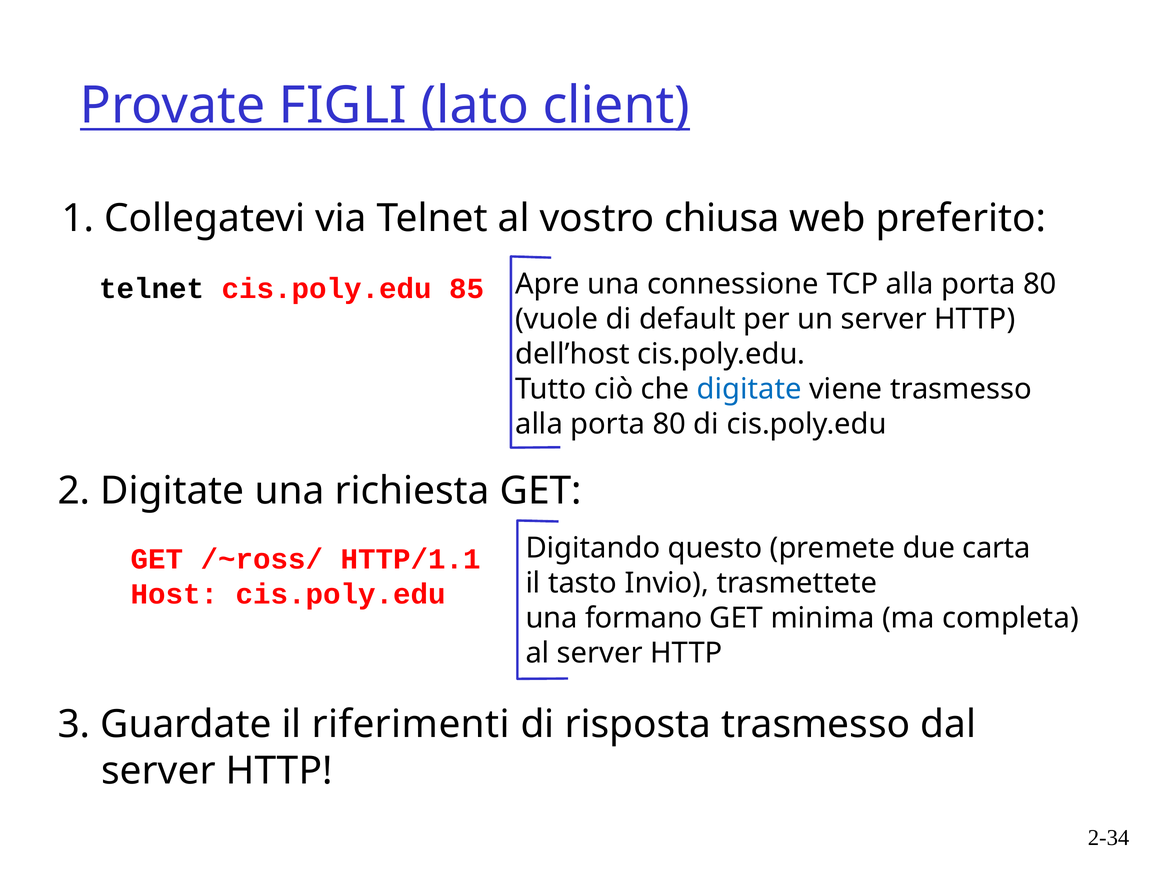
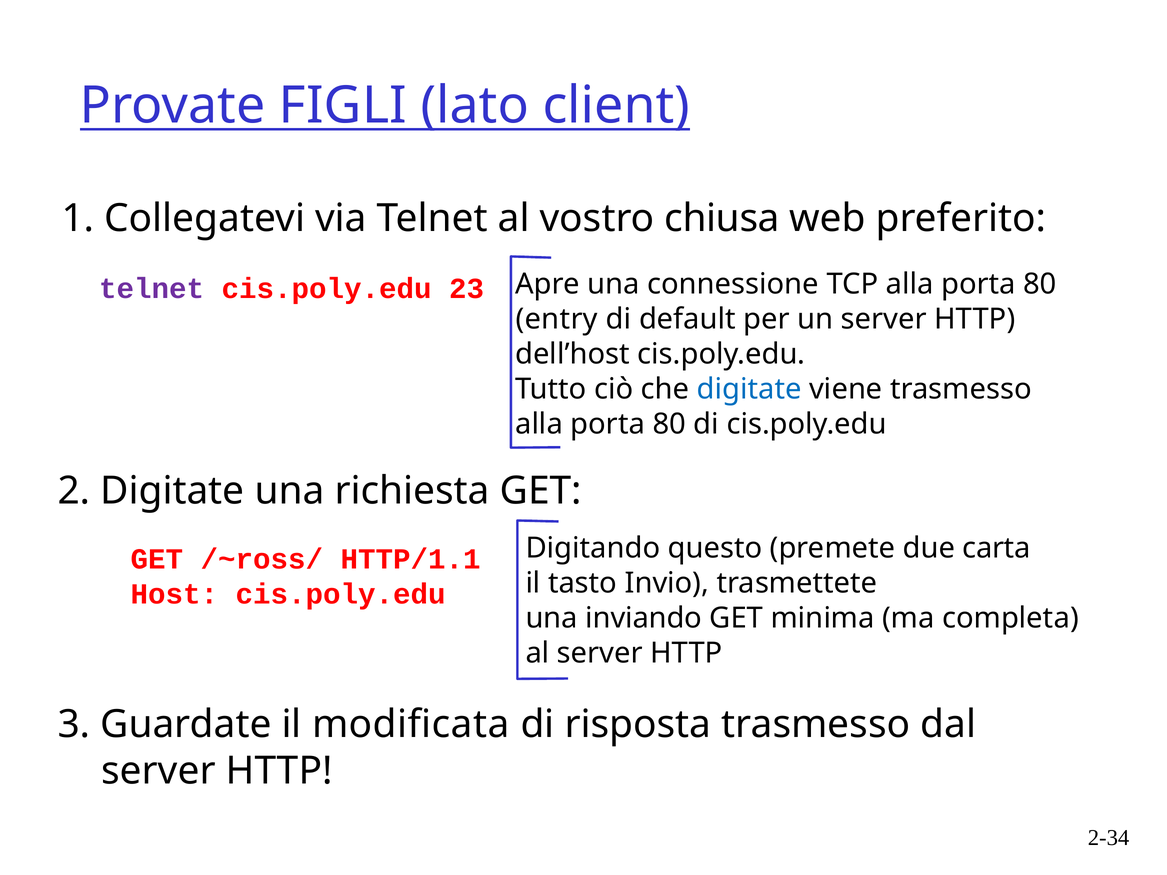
telnet at (152, 289) colour: black -> purple
85: 85 -> 23
vuole: vuole -> entry
formano: formano -> inviando
riferimenti: riferimenti -> modificata
